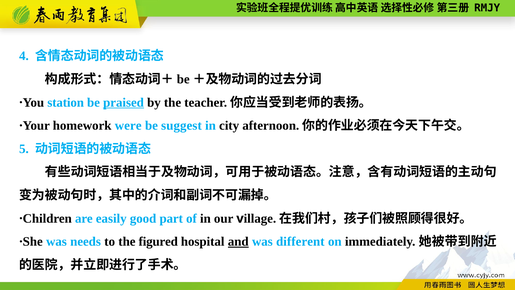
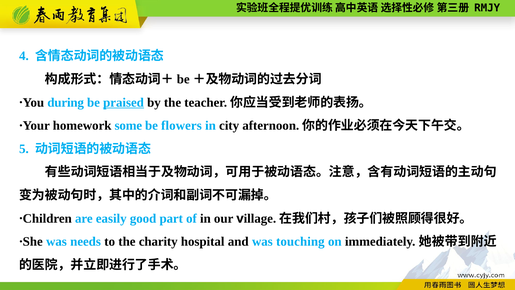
station: station -> during
were: were -> some
suggest: suggest -> flowers
figured: figured -> charity
and underline: present -> none
different: different -> touching
